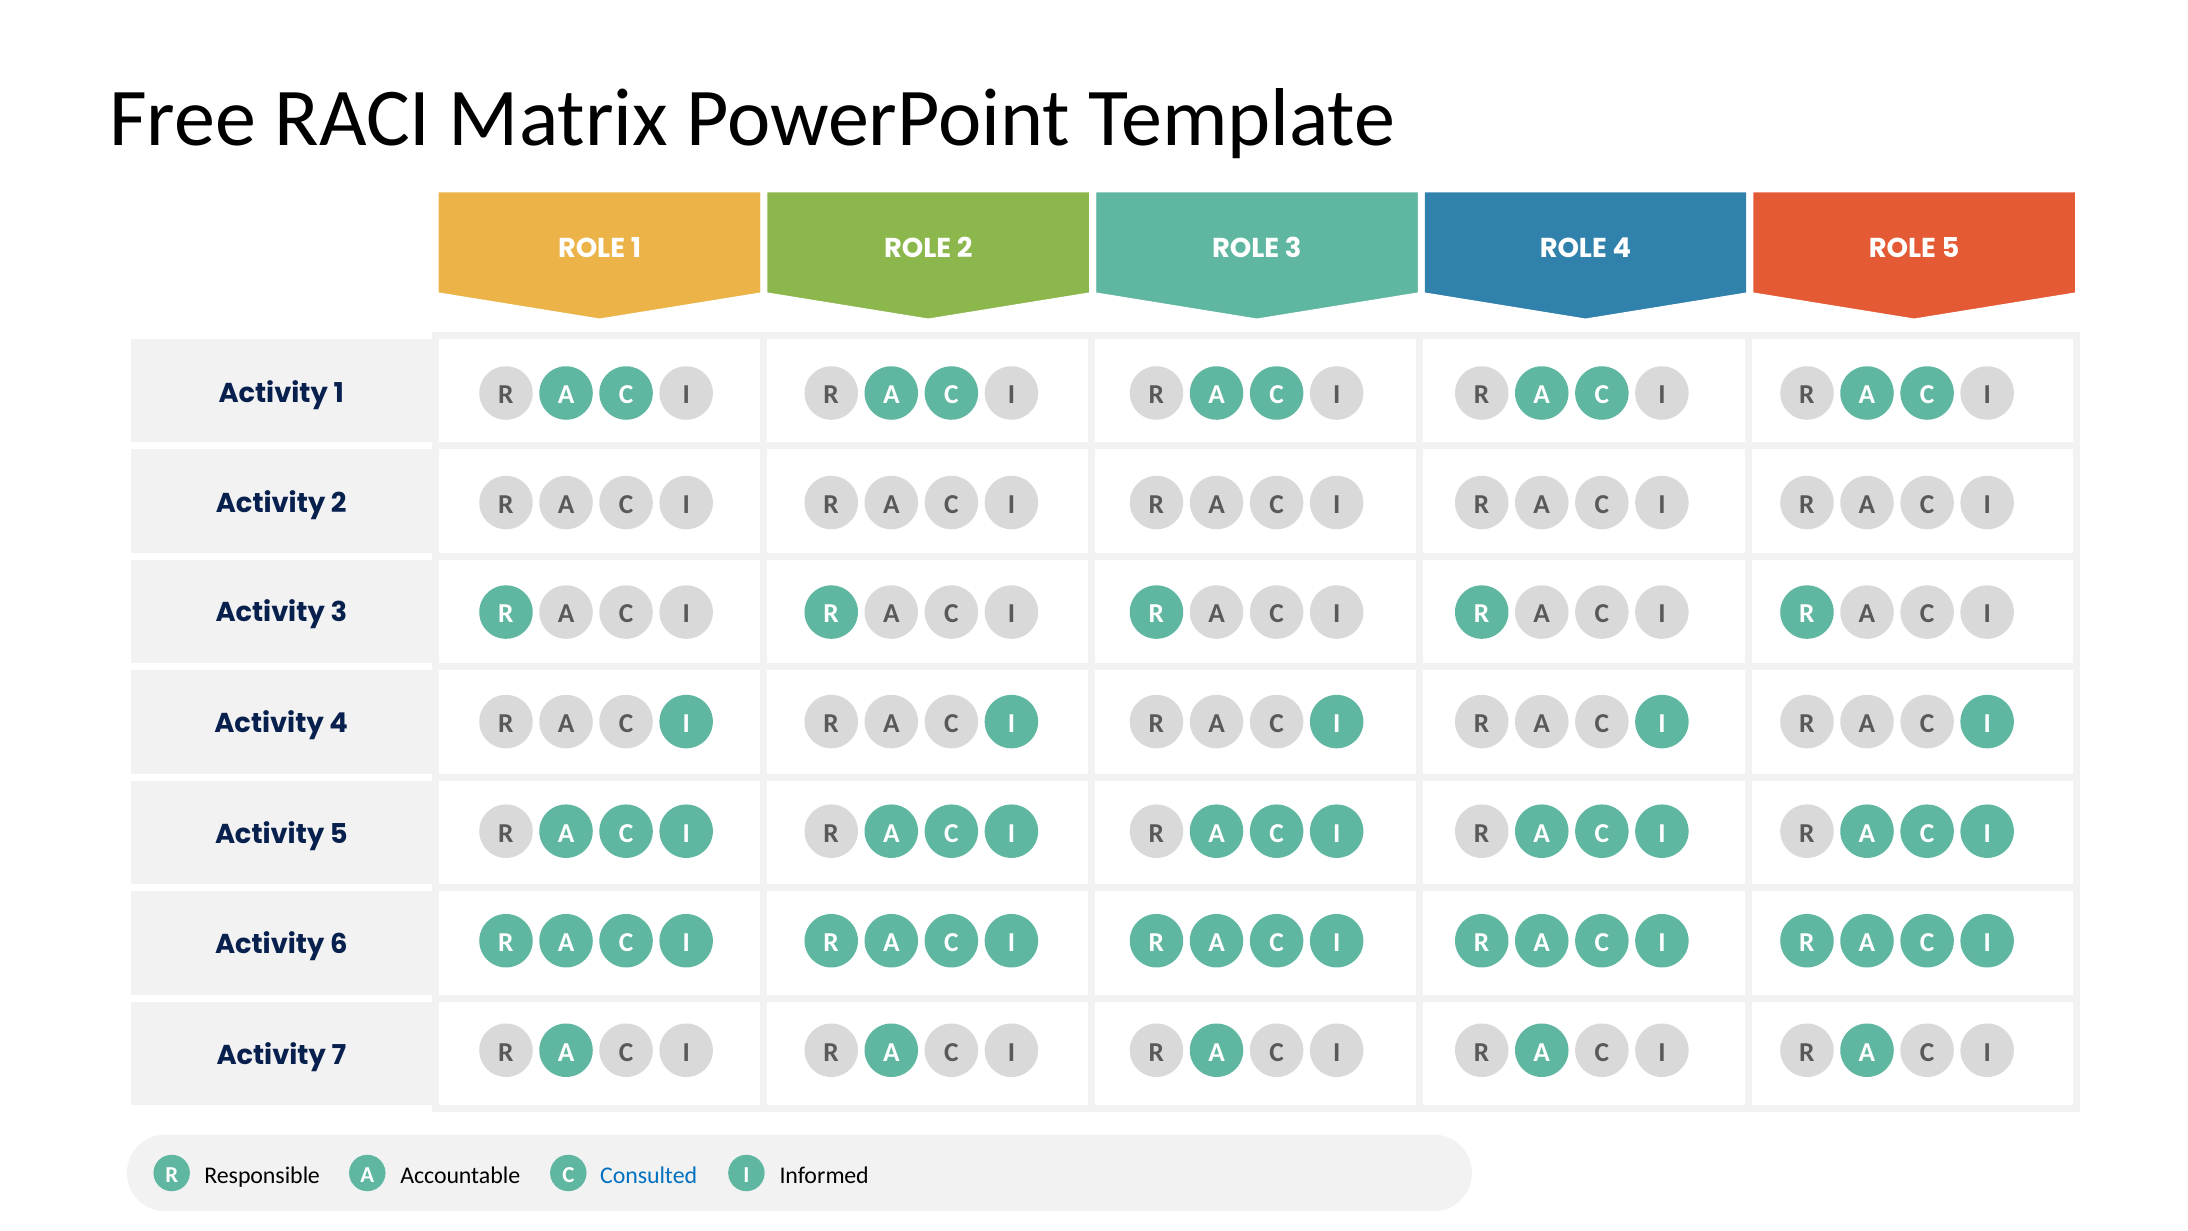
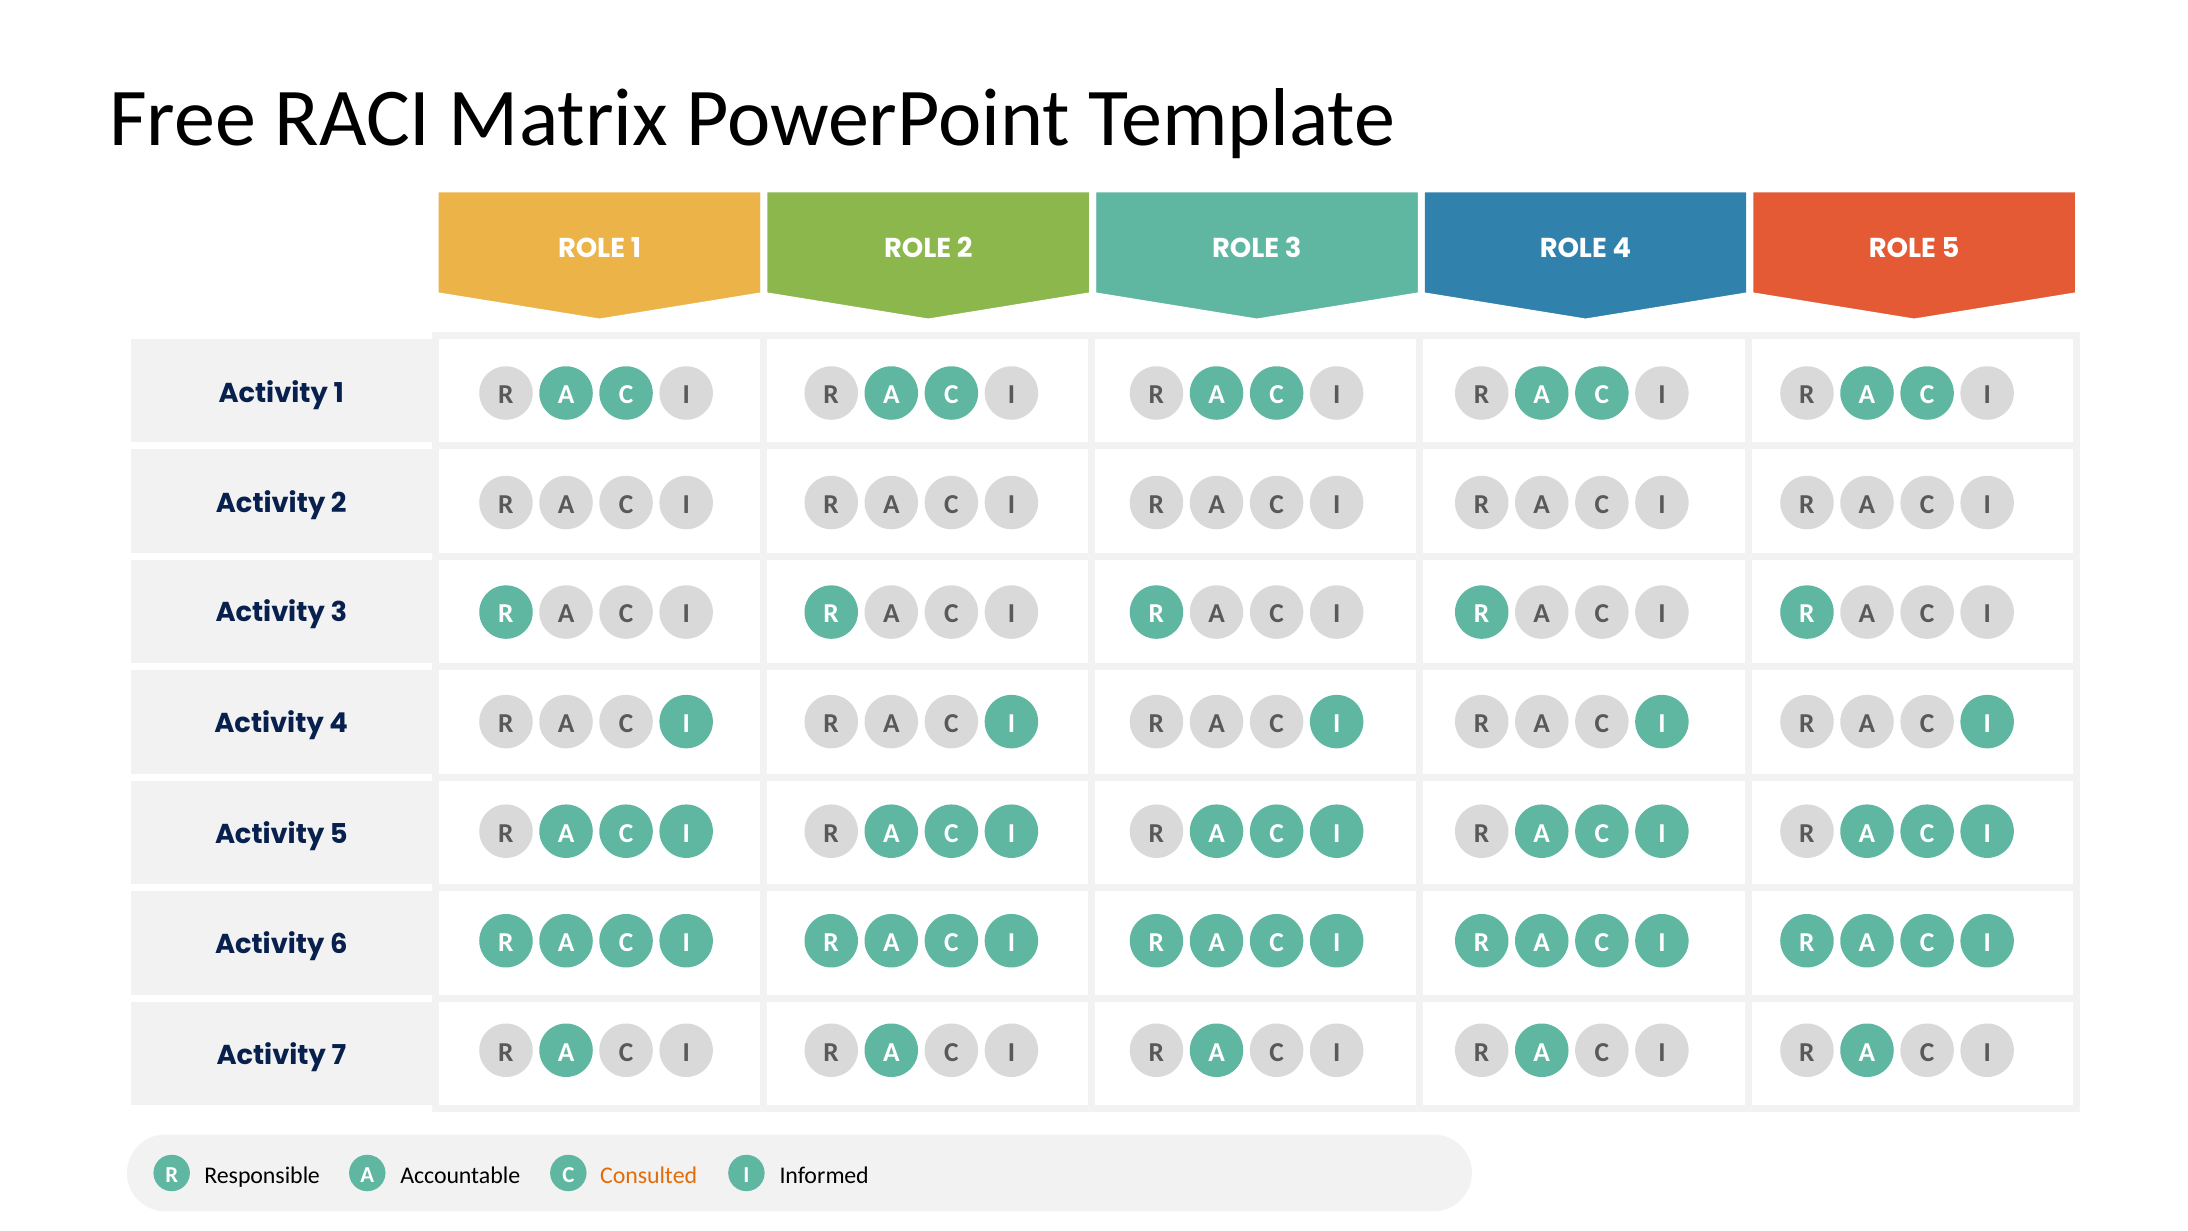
Consulted colour: blue -> orange
